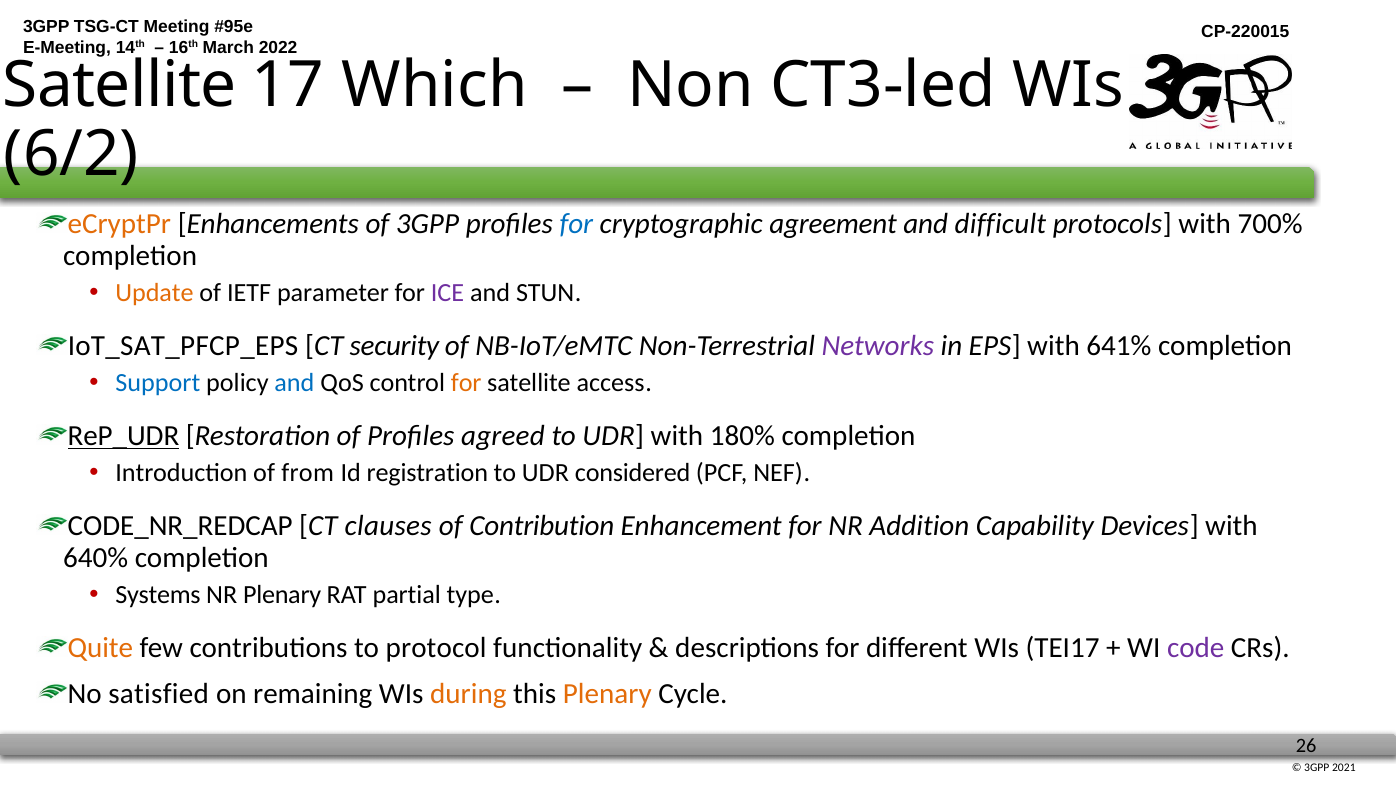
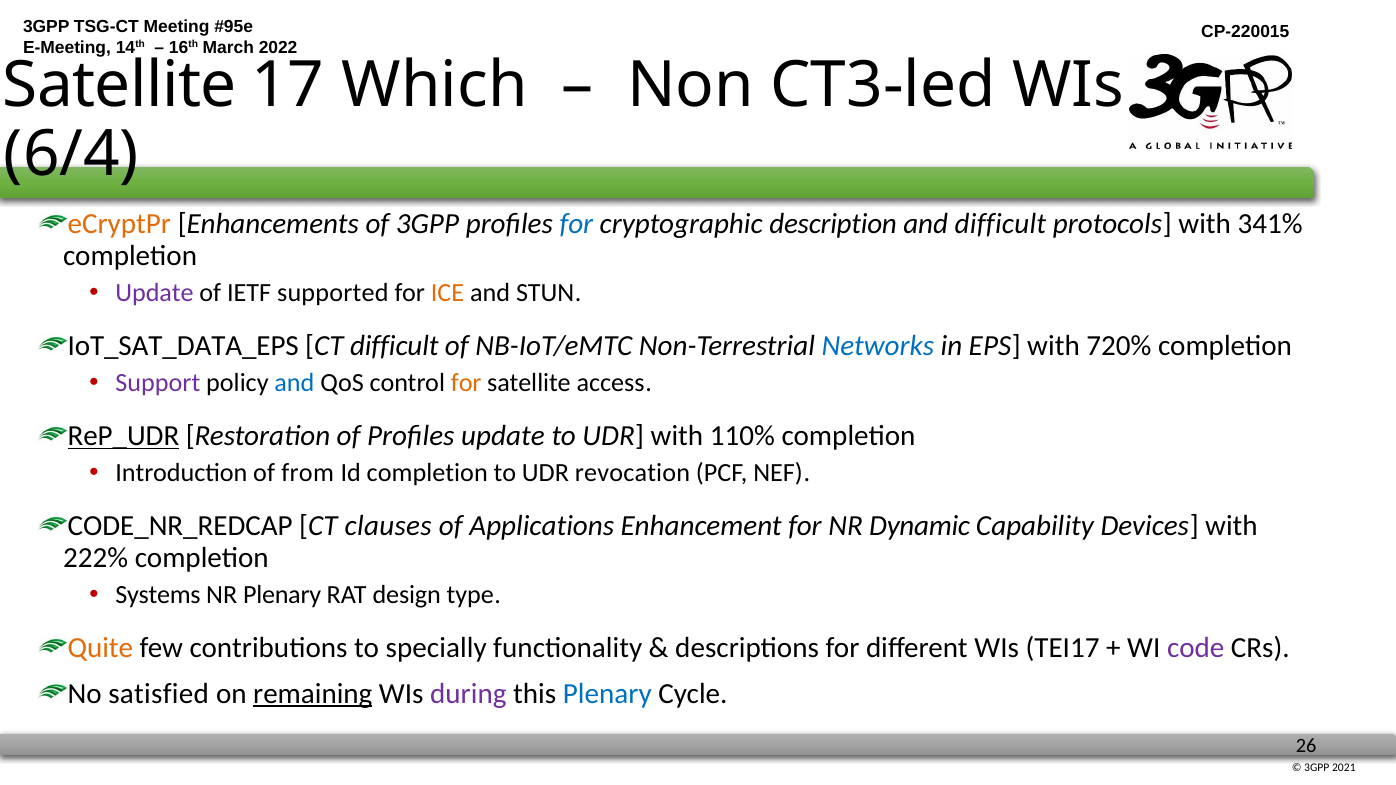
6/2: 6/2 -> 6/4
agreement: agreement -> description
700%: 700% -> 341%
Update at (155, 293) colour: orange -> purple
parameter: parameter -> supported
ICE colour: purple -> orange
IoT_SAT_PFCP_EPS: IoT_SAT_PFCP_EPS -> IoT_SAT_DATA_EPS
CT security: security -> difficult
Networks colour: purple -> blue
641%: 641% -> 720%
Support colour: blue -> purple
Profiles agreed: agreed -> update
180%: 180% -> 110%
Id registration: registration -> completion
considered: considered -> revocation
Contribution: Contribution -> Applications
Addition: Addition -> Dynamic
640%: 640% -> 222%
partial: partial -> design
protocol: protocol -> specially
remaining underline: none -> present
during colour: orange -> purple
Plenary at (607, 694) colour: orange -> blue
